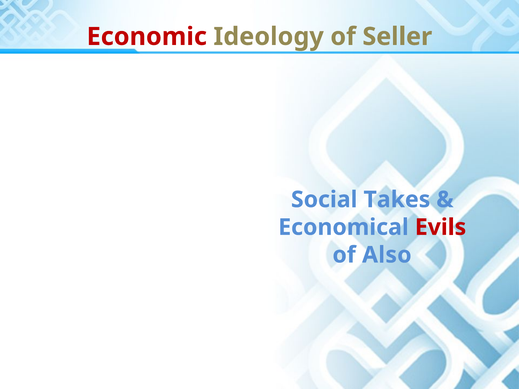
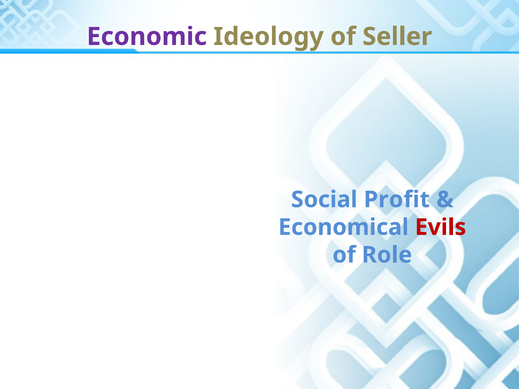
Economic colour: red -> purple
Takes: Takes -> Profit
Also: Also -> Role
